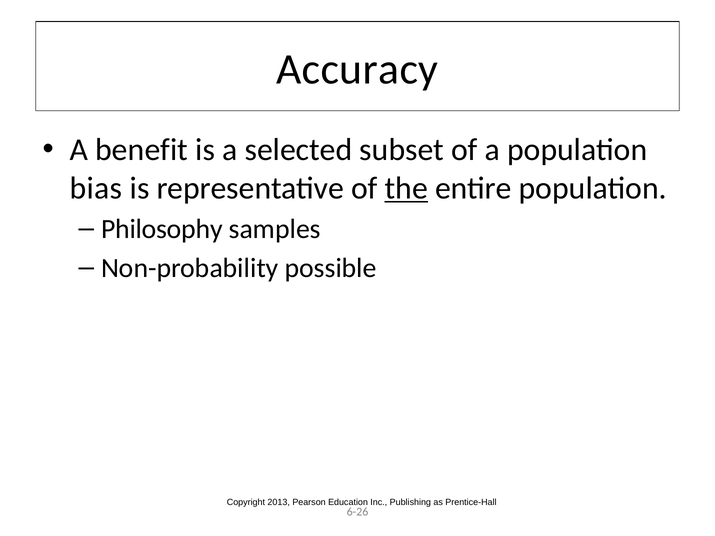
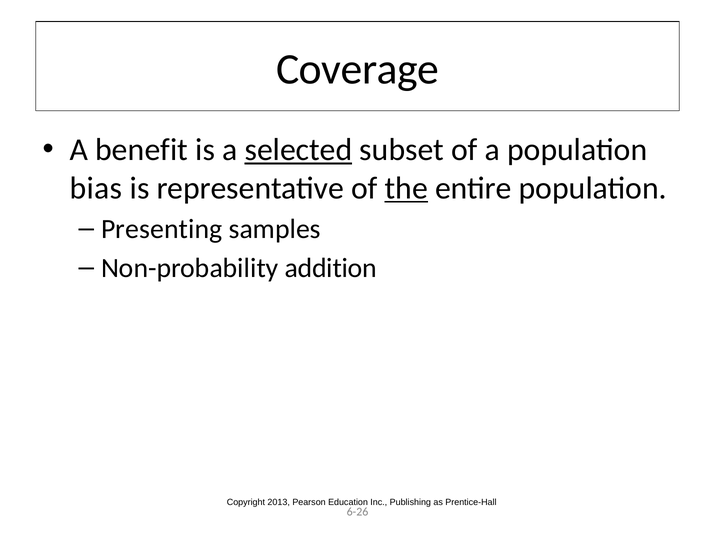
Accuracy: Accuracy -> Coverage
selected underline: none -> present
Philosophy: Philosophy -> Presenting
possible: possible -> addition
